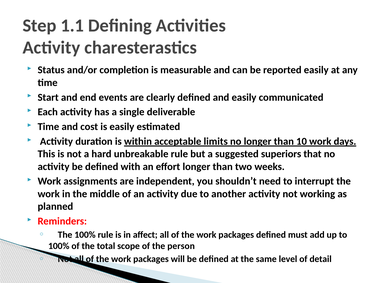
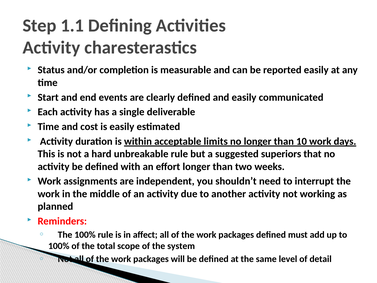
person: person -> system
